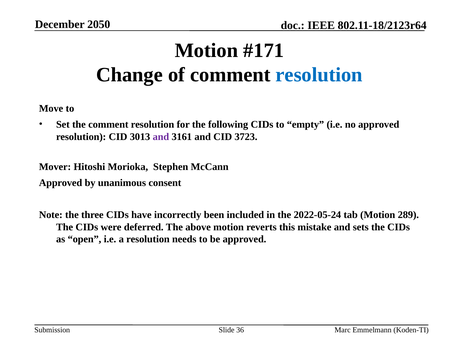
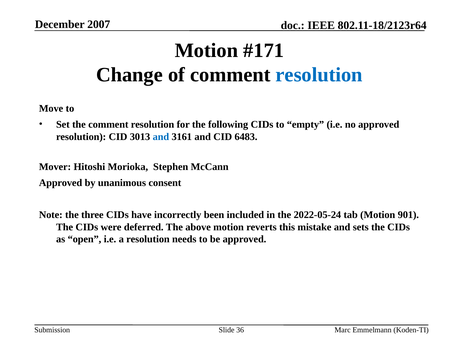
2050: 2050 -> 2007
and at (161, 137) colour: purple -> blue
3723: 3723 -> 6483
289: 289 -> 901
